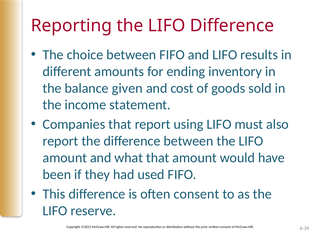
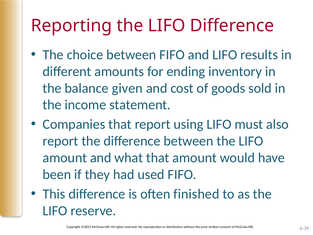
often consent: consent -> finished
